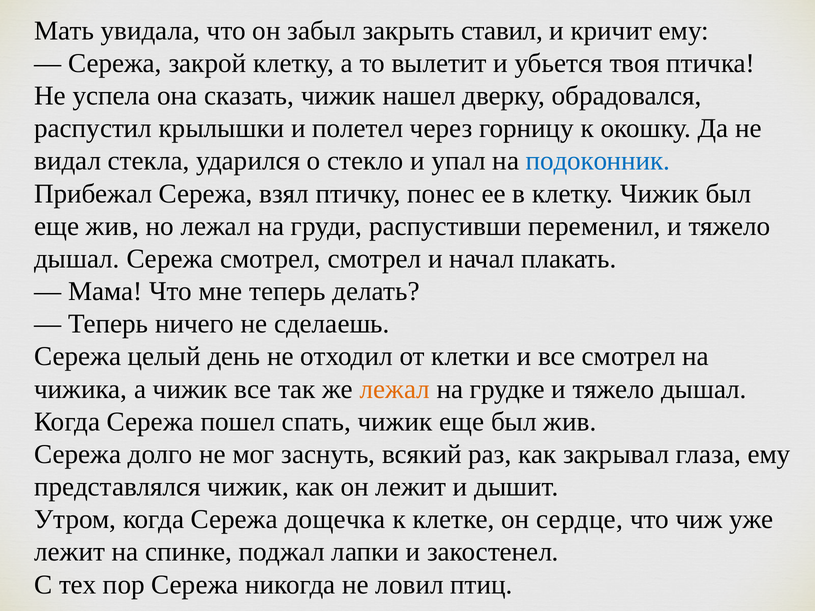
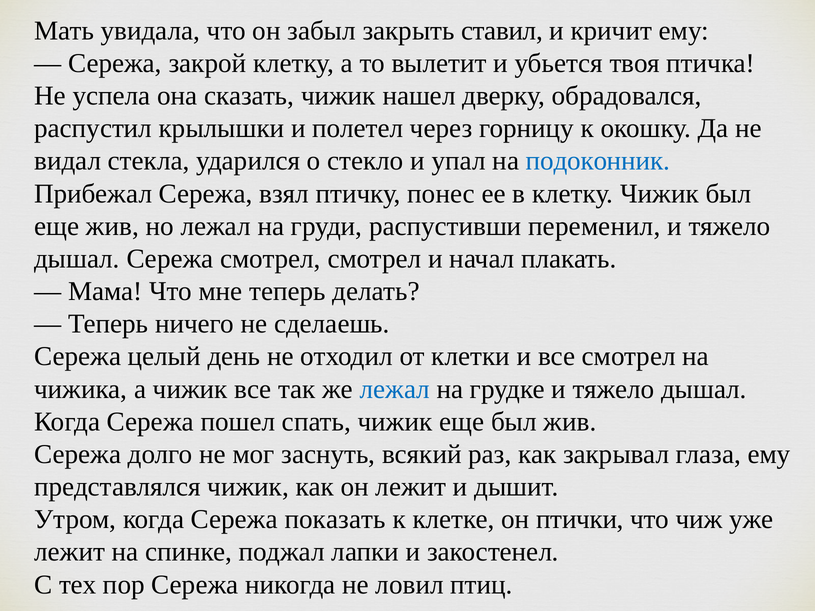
лежал at (395, 389) colour: orange -> blue
дощечка: дощечка -> показать
сердце: сердце -> птички
